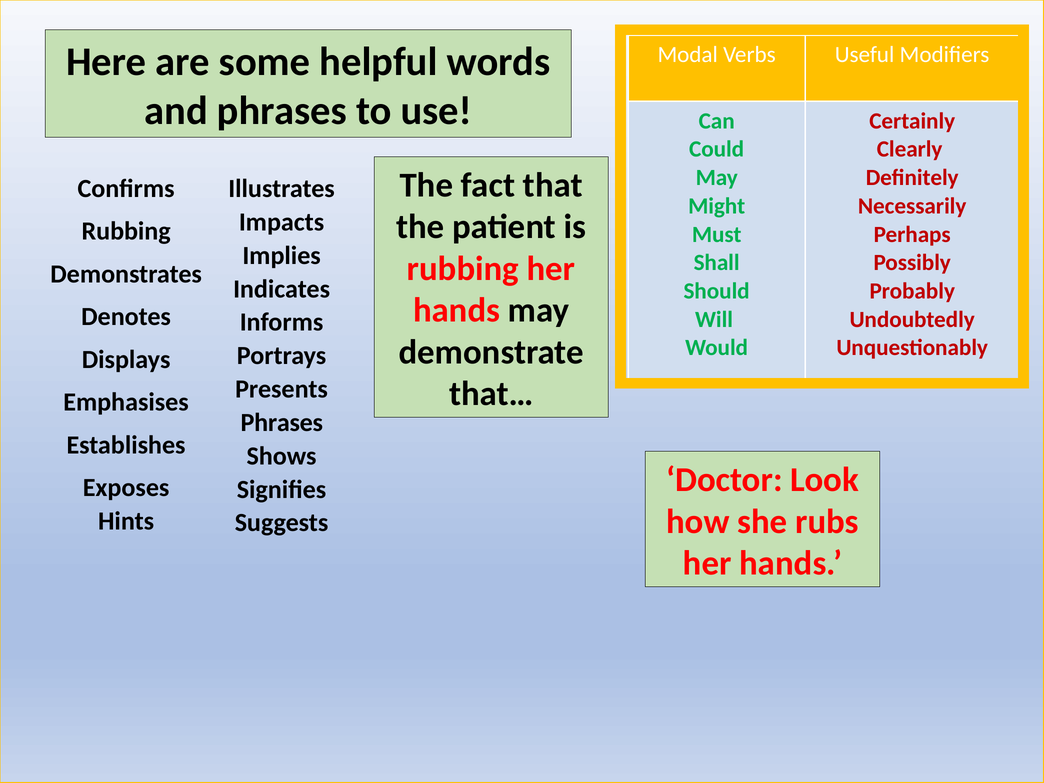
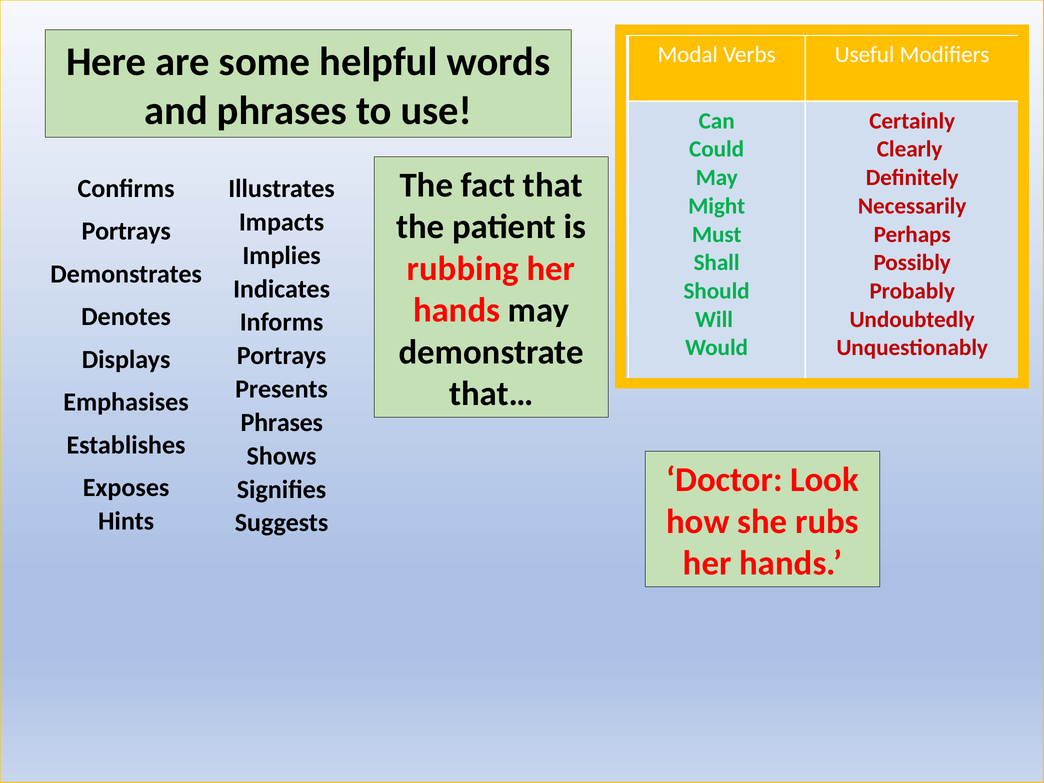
Rubbing at (126, 231): Rubbing -> Portrays
